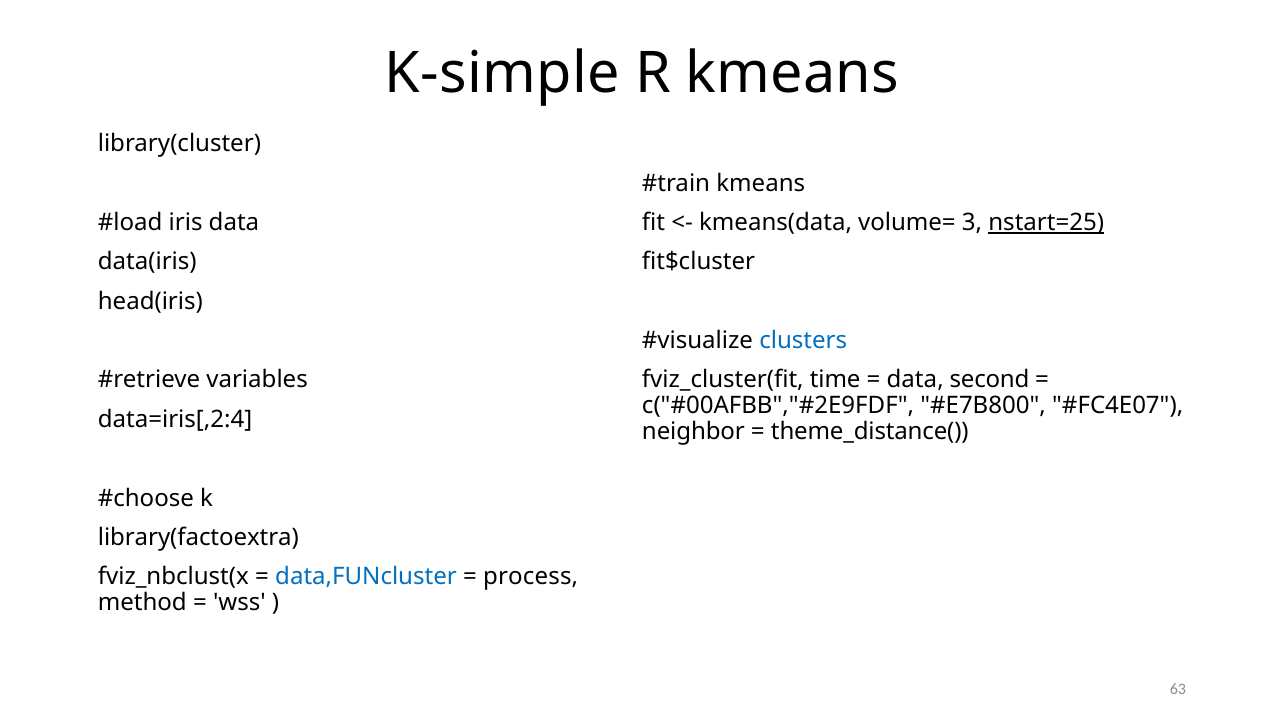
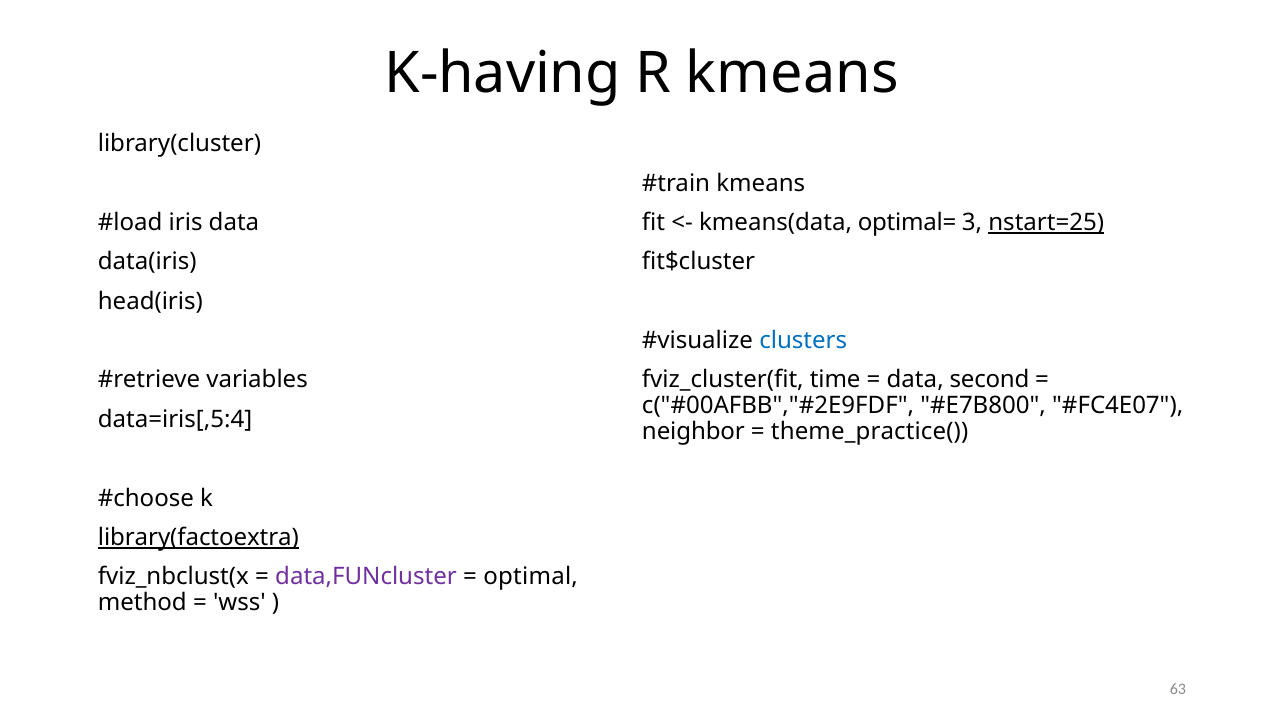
K-simple: K-simple -> K-having
volume=: volume= -> optimal=
data=iris[,2:4: data=iris[,2:4 -> data=iris[,5:4
theme_distance(: theme_distance( -> theme_practice(
library(factoextra underline: none -> present
data,FUNcluster colour: blue -> purple
process: process -> optimal
